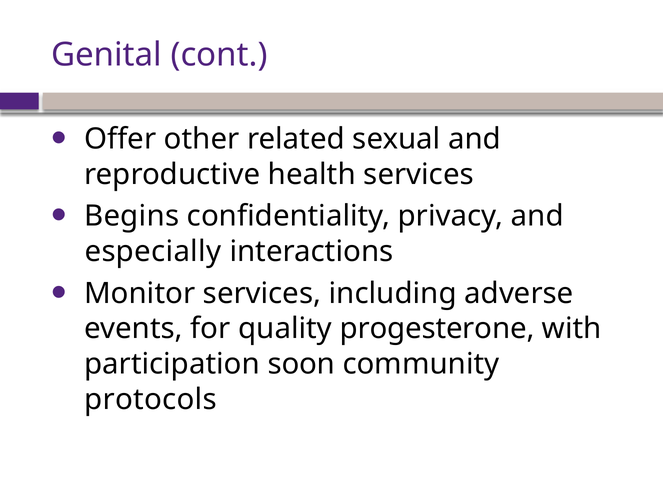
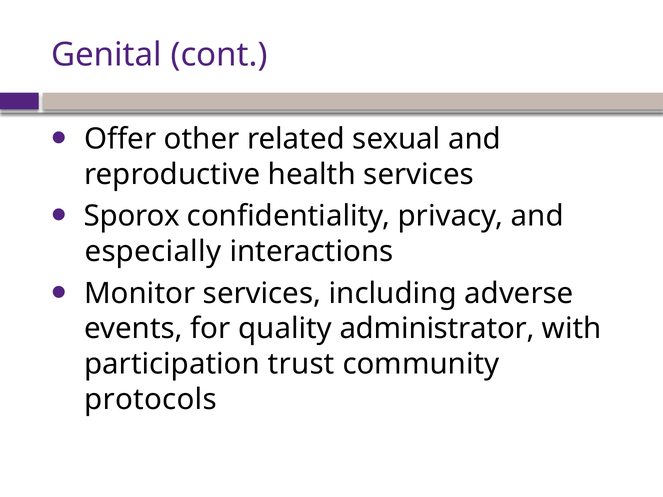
Begins: Begins -> Sporox
progesterone: progesterone -> administrator
soon: soon -> trust
